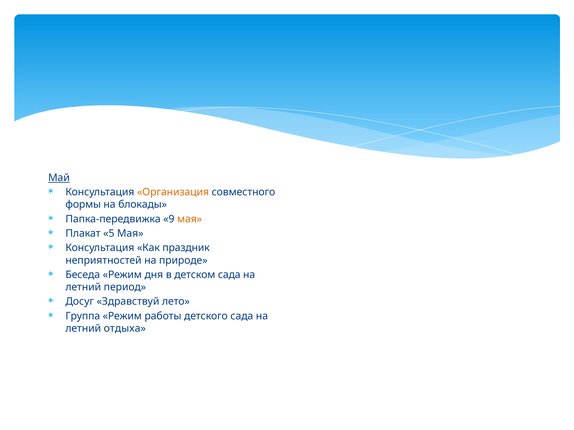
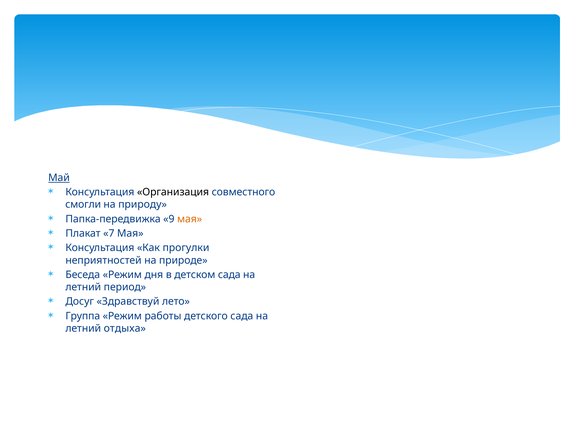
Организация colour: orange -> black
формы: формы -> смогли
блокады: блокады -> природу
5: 5 -> 7
праздник: праздник -> прогулки
